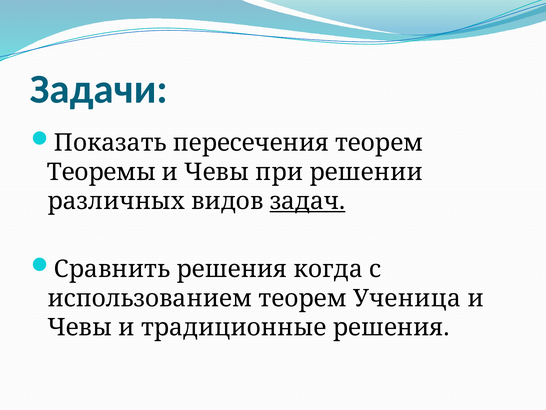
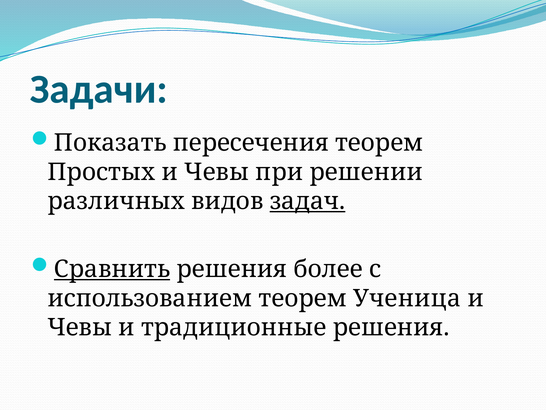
Теоремы: Теоремы -> Простых
Сравнить underline: none -> present
когда: когда -> более
